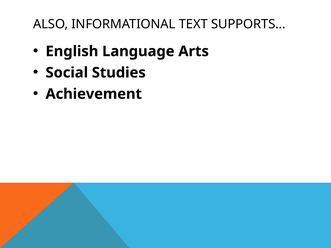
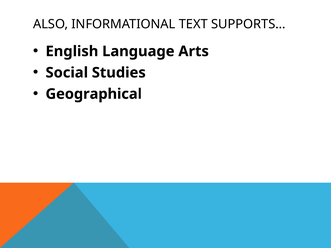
Achievement: Achievement -> Geographical
